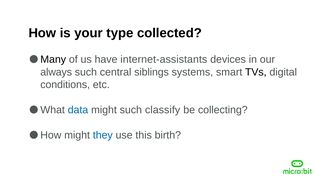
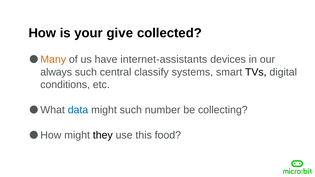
type: type -> give
Many colour: black -> orange
siblings: siblings -> classify
classify: classify -> number
they colour: blue -> black
birth: birth -> food
